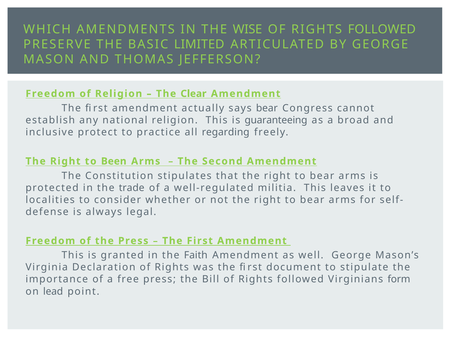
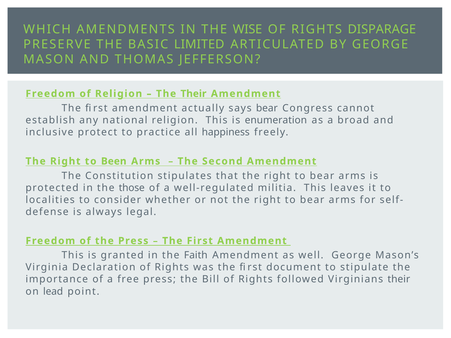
FOLLOWED at (382, 29): FOLLOWED -> DISPARAGE
The Clear: Clear -> Their
guaranteeing: guaranteeing -> enumeration
regarding: regarding -> happiness
trade: trade -> those
Virginians form: form -> their
